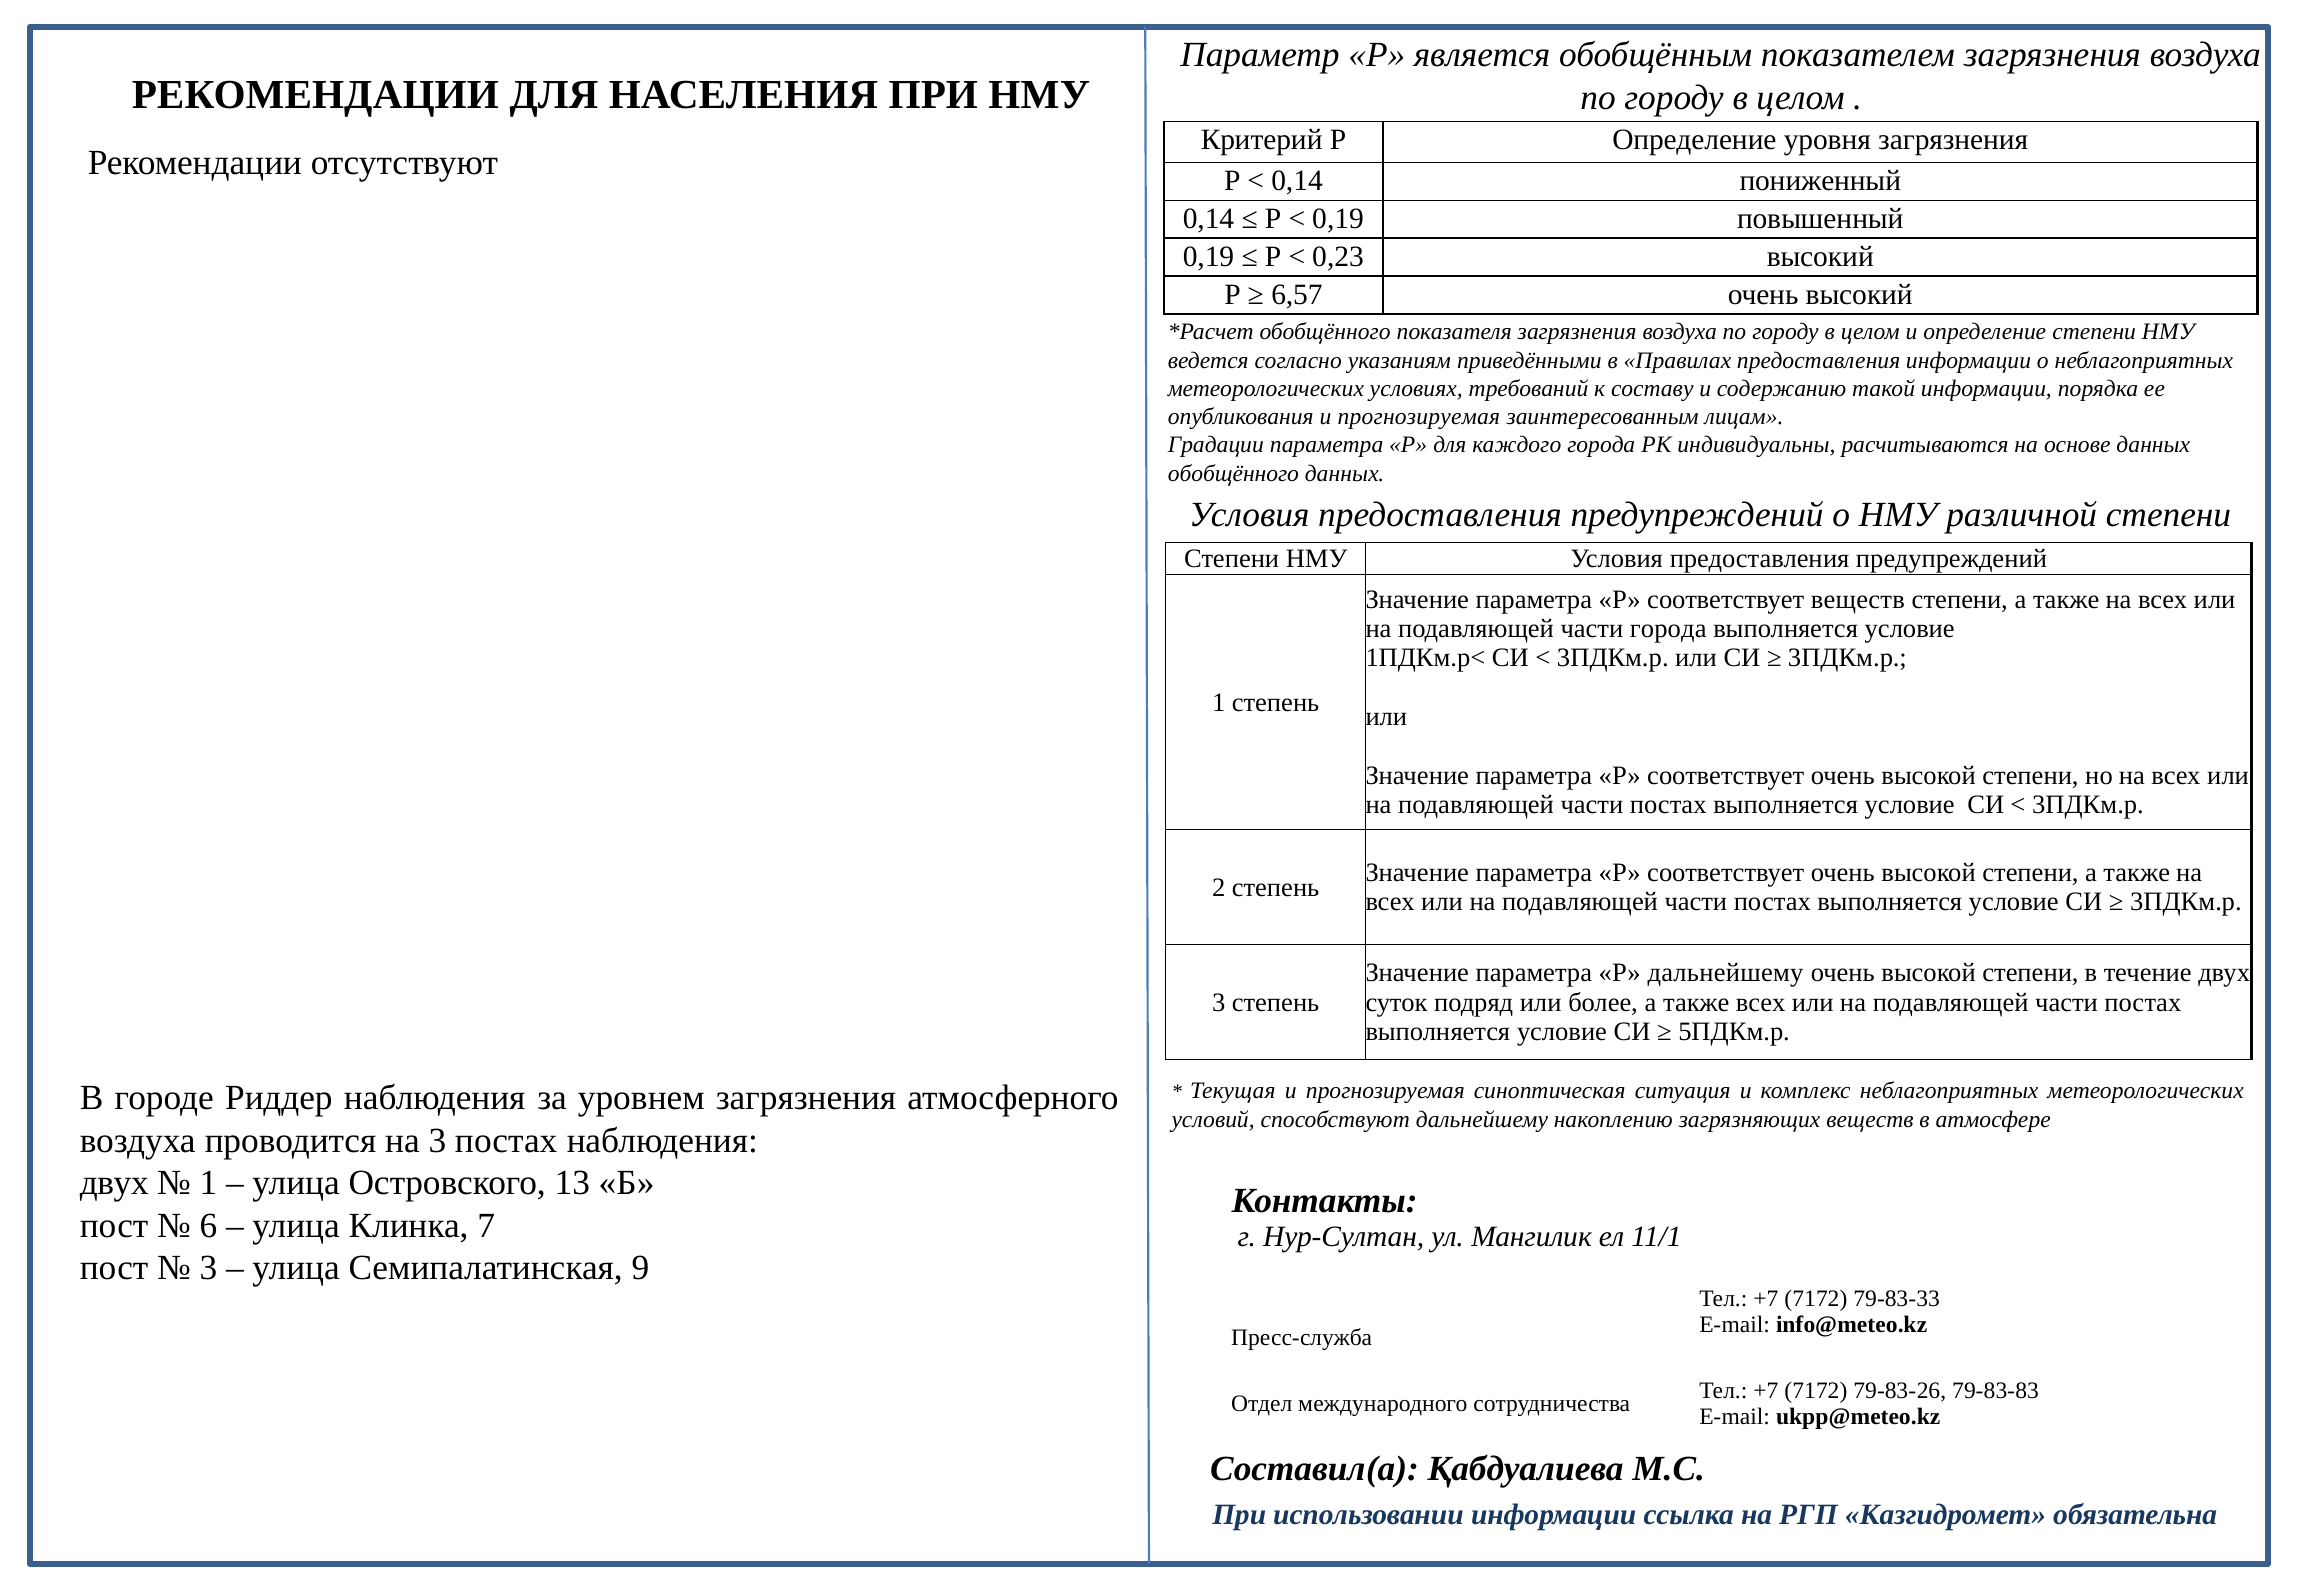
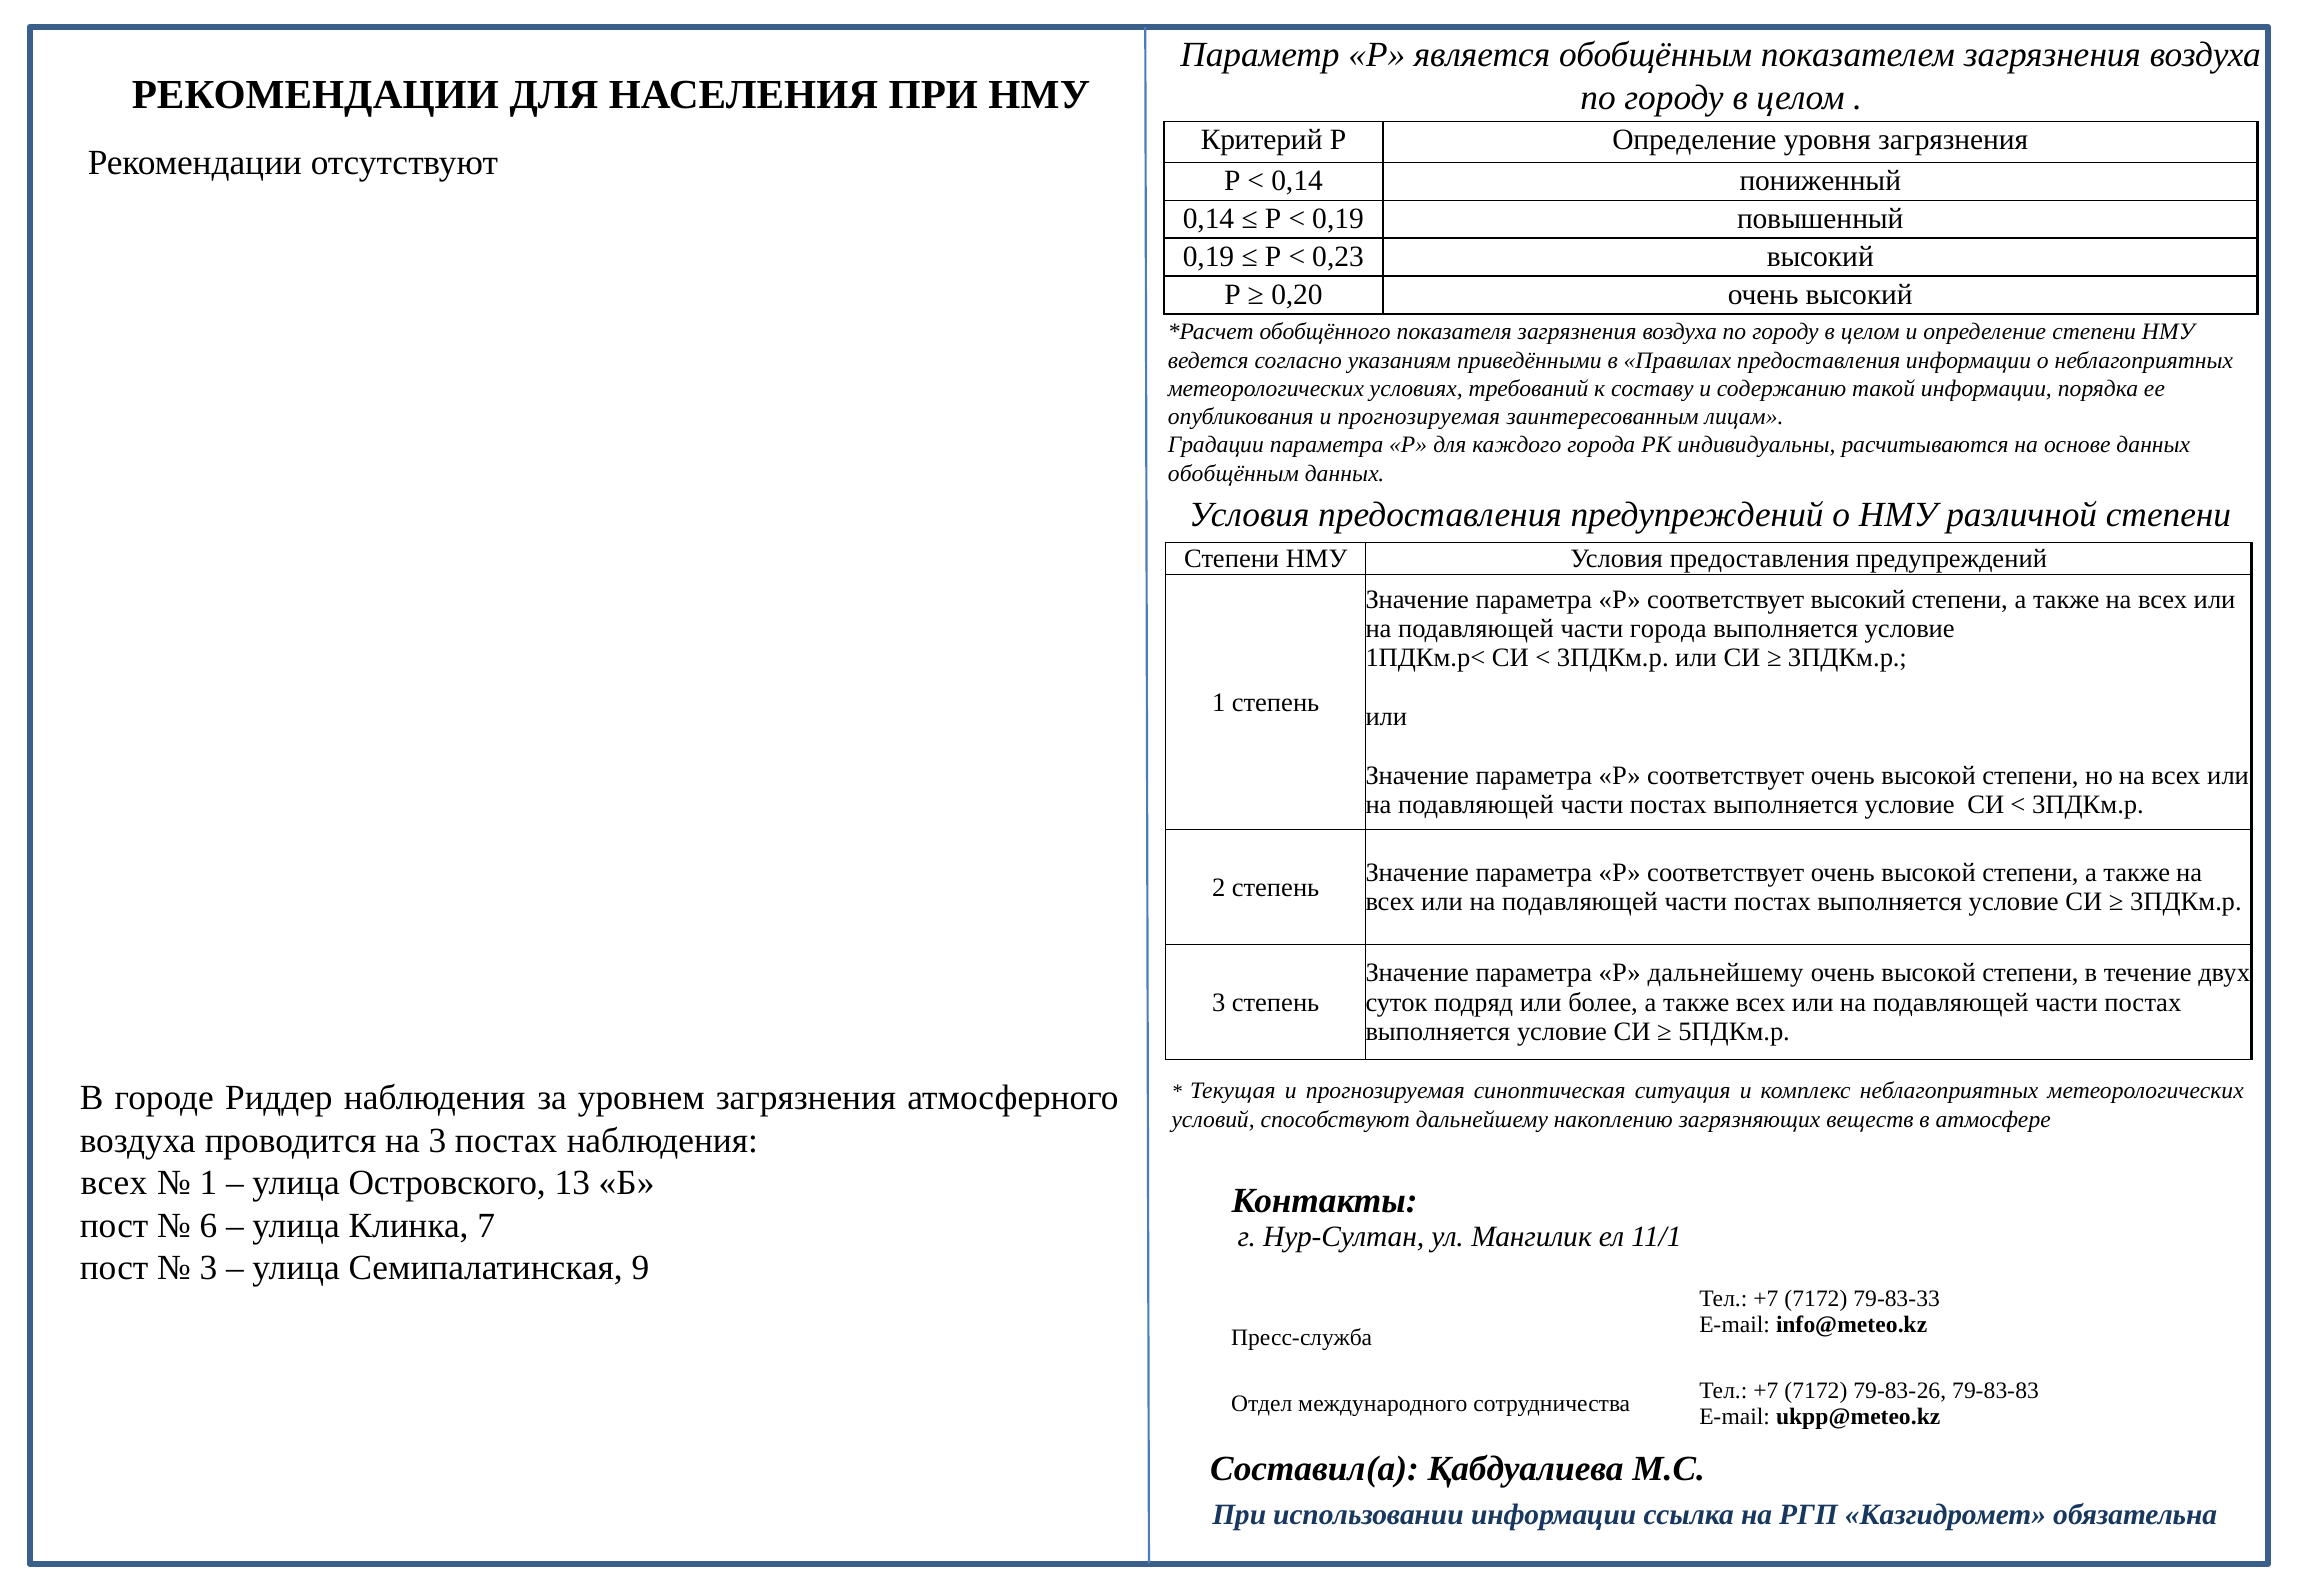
6,57: 6,57 -> 0,20
обобщённого at (1233, 473): обобщённого -> обобщённым
соответствует веществ: веществ -> высокий
двух at (114, 1183): двух -> всех
